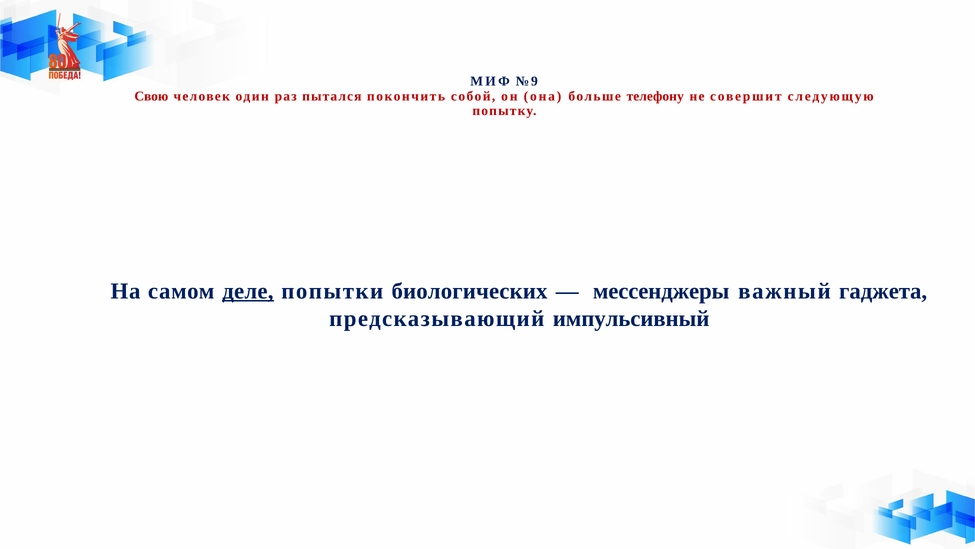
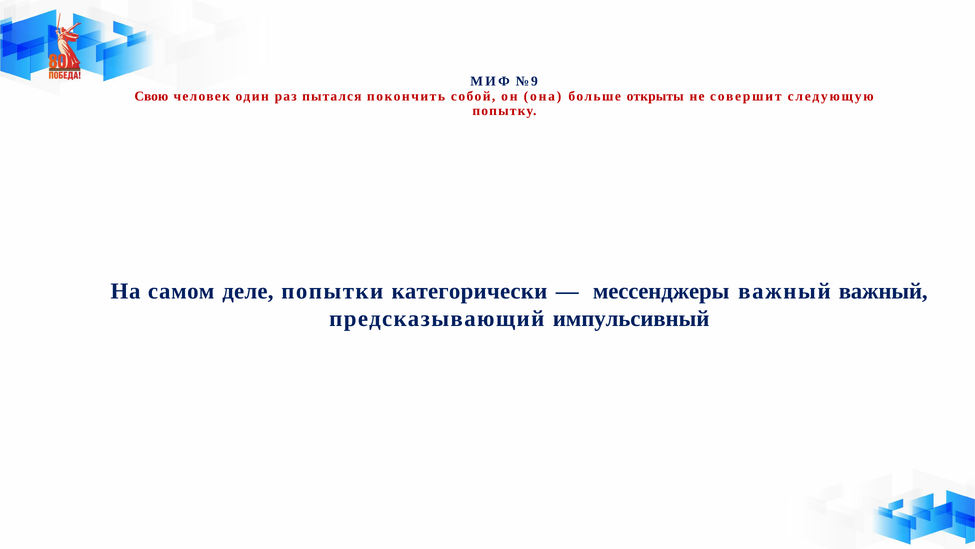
телефону: телефону -> открыты
деле underline: present -> none
биологических: биологических -> категорически
важный гаджета: гаджета -> важный
